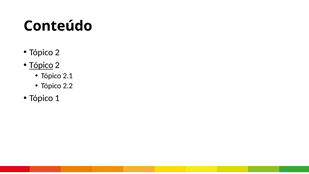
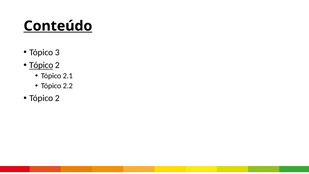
Conteúdo underline: none -> present
2 at (57, 52): 2 -> 3
1 at (57, 98): 1 -> 2
